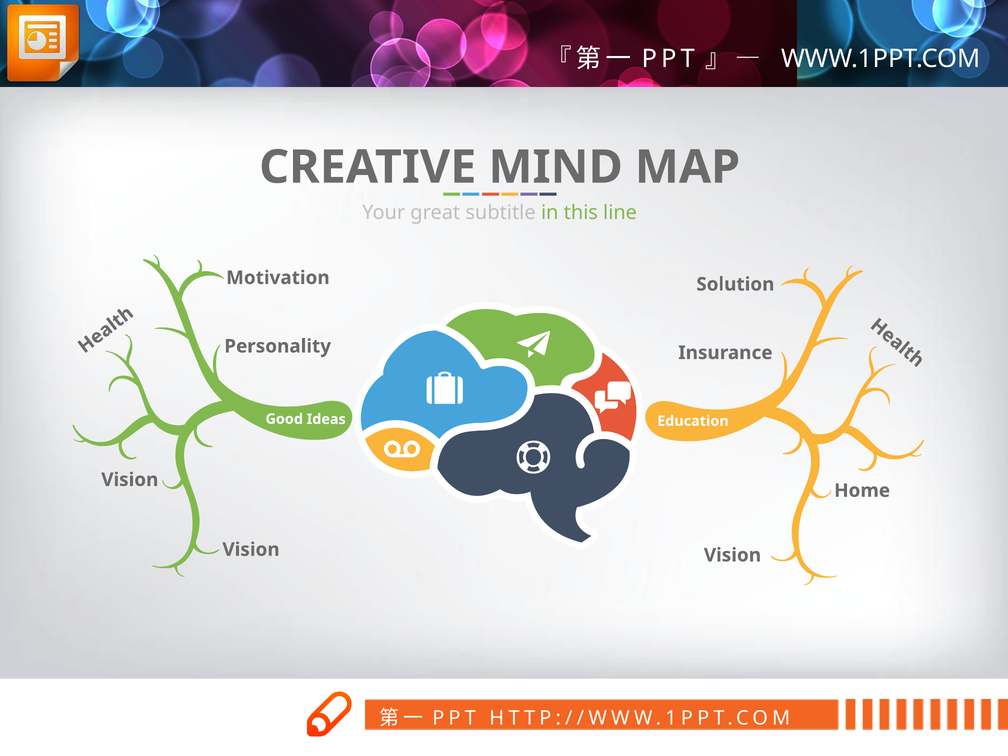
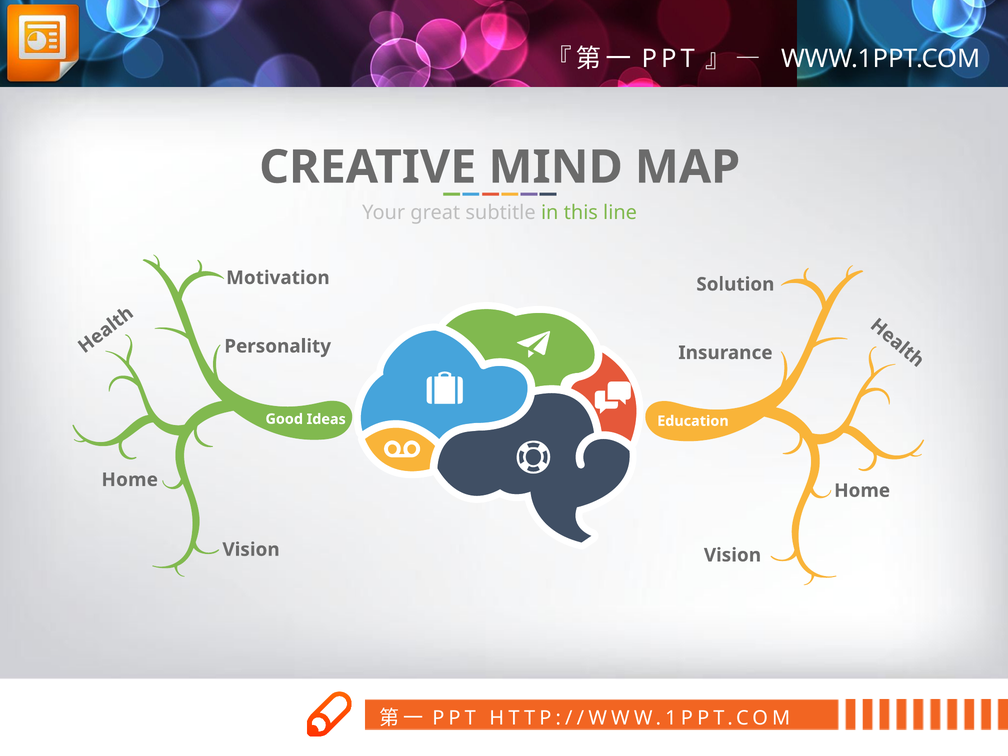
Vision at (130, 480): Vision -> Home
